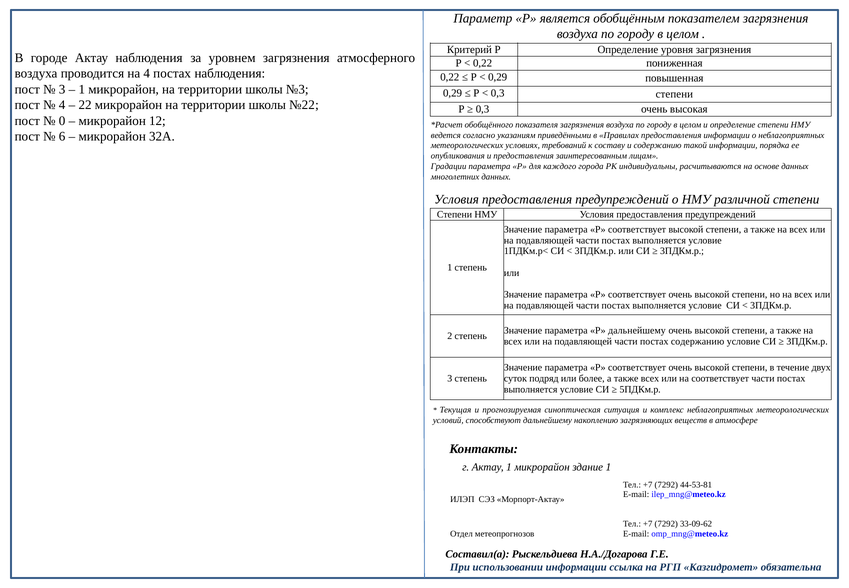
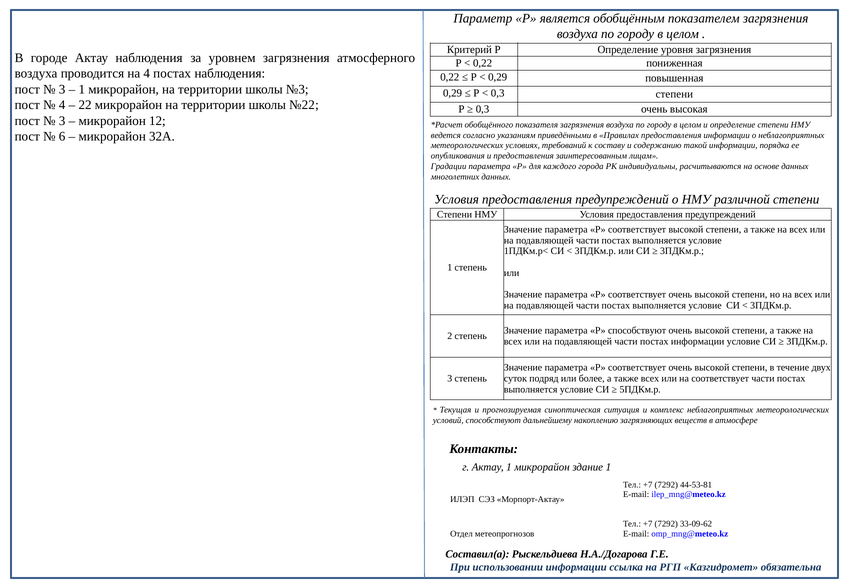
0 at (62, 121): 0 -> 3
Р дальнейшему: дальнейшему -> способствуют
постах содержанию: содержанию -> информации
